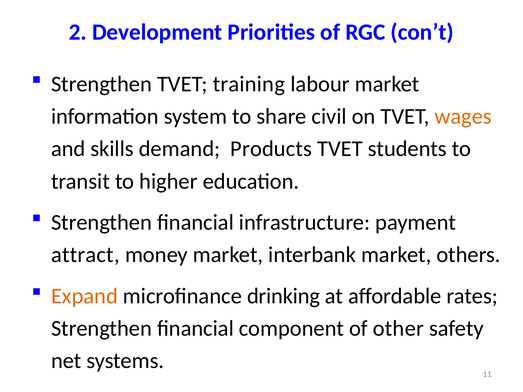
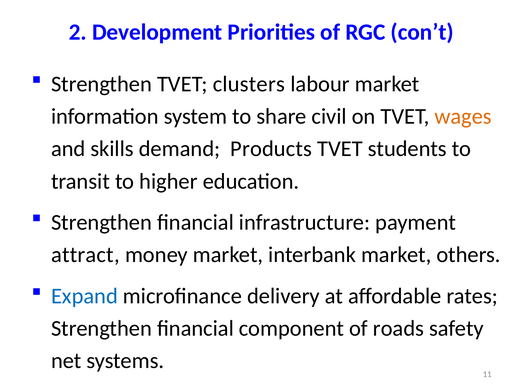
training: training -> clusters
Expand colour: orange -> blue
drinking: drinking -> delivery
other: other -> roads
